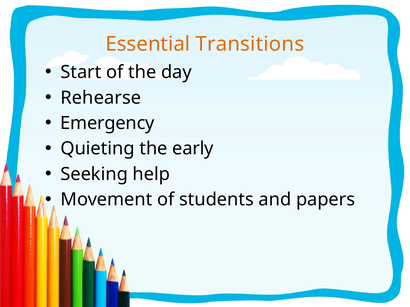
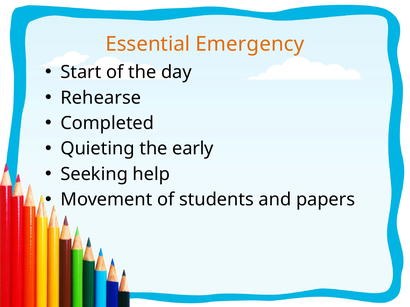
Transitions: Transitions -> Emergency
Emergency: Emergency -> Completed
